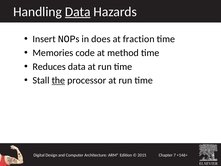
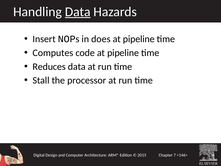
fraction at (139, 39): fraction -> pipeline
Memories: Memories -> Computes
code at method: method -> pipeline
the underline: present -> none
